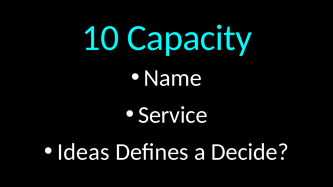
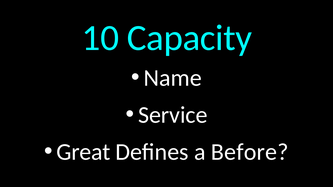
Ideas: Ideas -> Great
Decide: Decide -> Before
